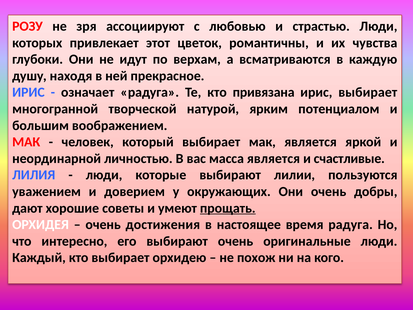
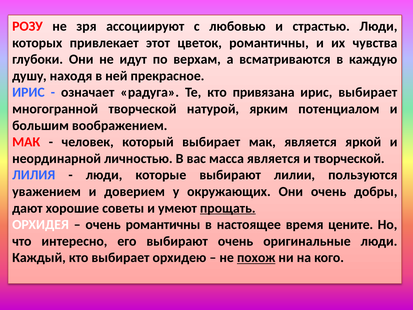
и счастливые: счастливые -> творческой
очень достижения: достижения -> романтичны
время радуга: радуга -> цените
похож underline: none -> present
